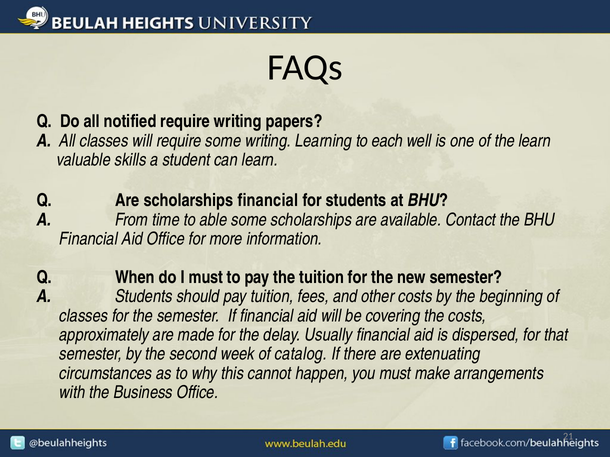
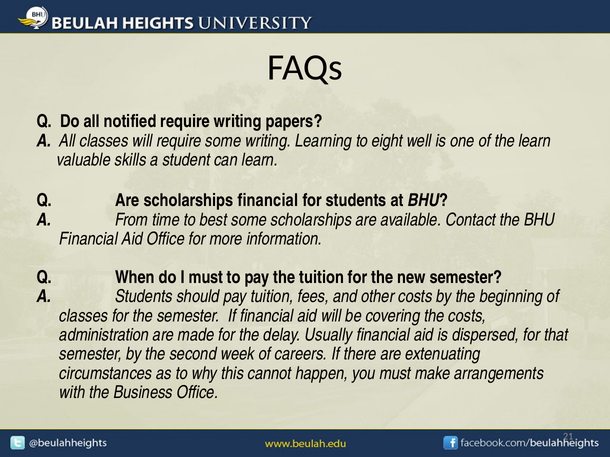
each: each -> eight
able: able -> best
approximately: approximately -> administration
catalog: catalog -> careers
